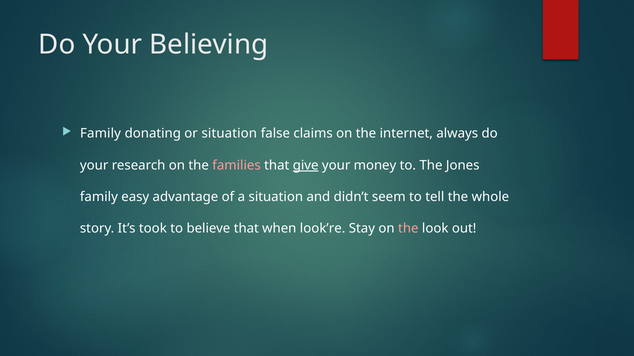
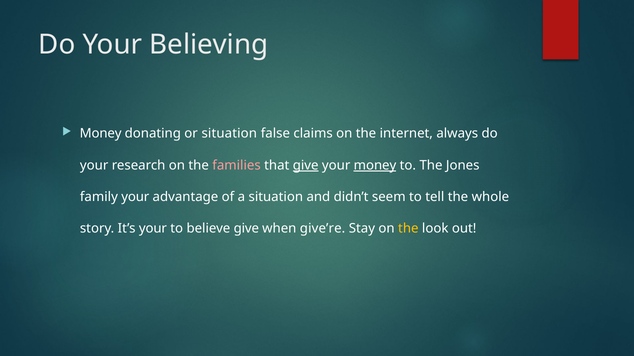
Family at (101, 134): Family -> Money
money at (375, 166) underline: none -> present
family easy: easy -> your
It’s took: took -> your
believe that: that -> give
look’re: look’re -> give’re
the at (408, 229) colour: pink -> yellow
